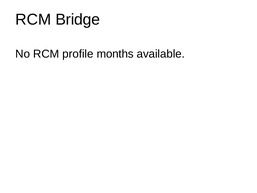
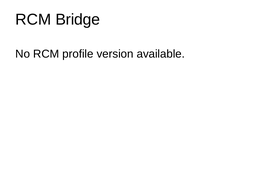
months: months -> version
